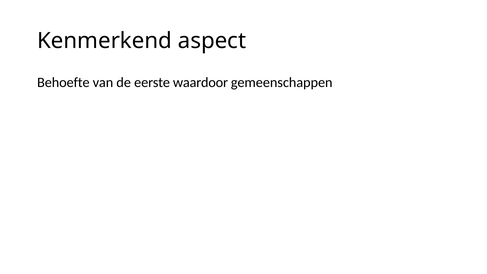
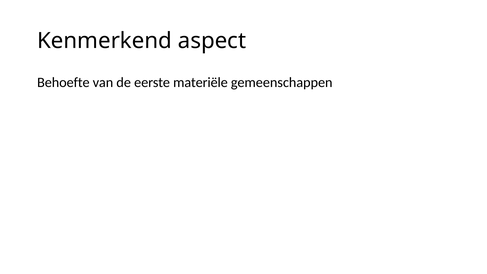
waardoor: waardoor -> materiële
